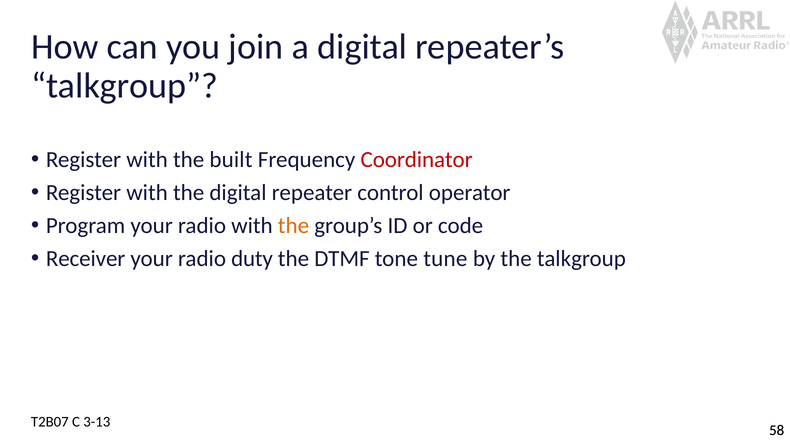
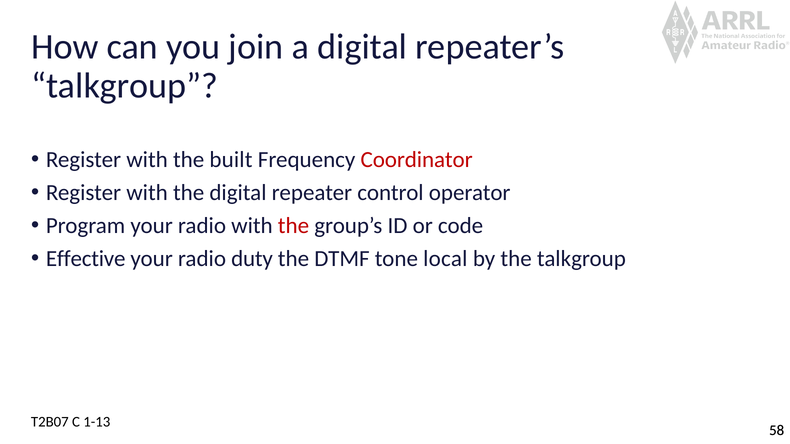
the at (293, 226) colour: orange -> red
Receiver: Receiver -> Effective
tune: tune -> local
3-13: 3-13 -> 1-13
